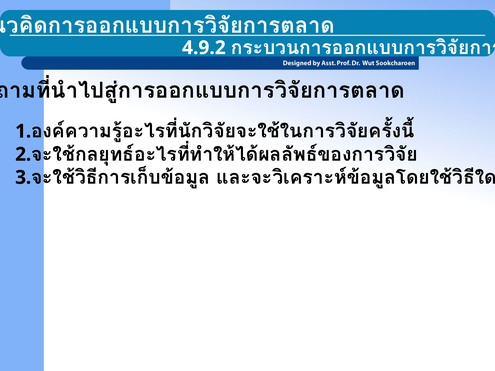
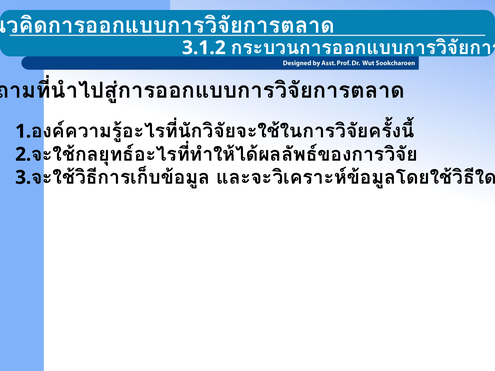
4.9.2: 4.9.2 -> 3.1.2
